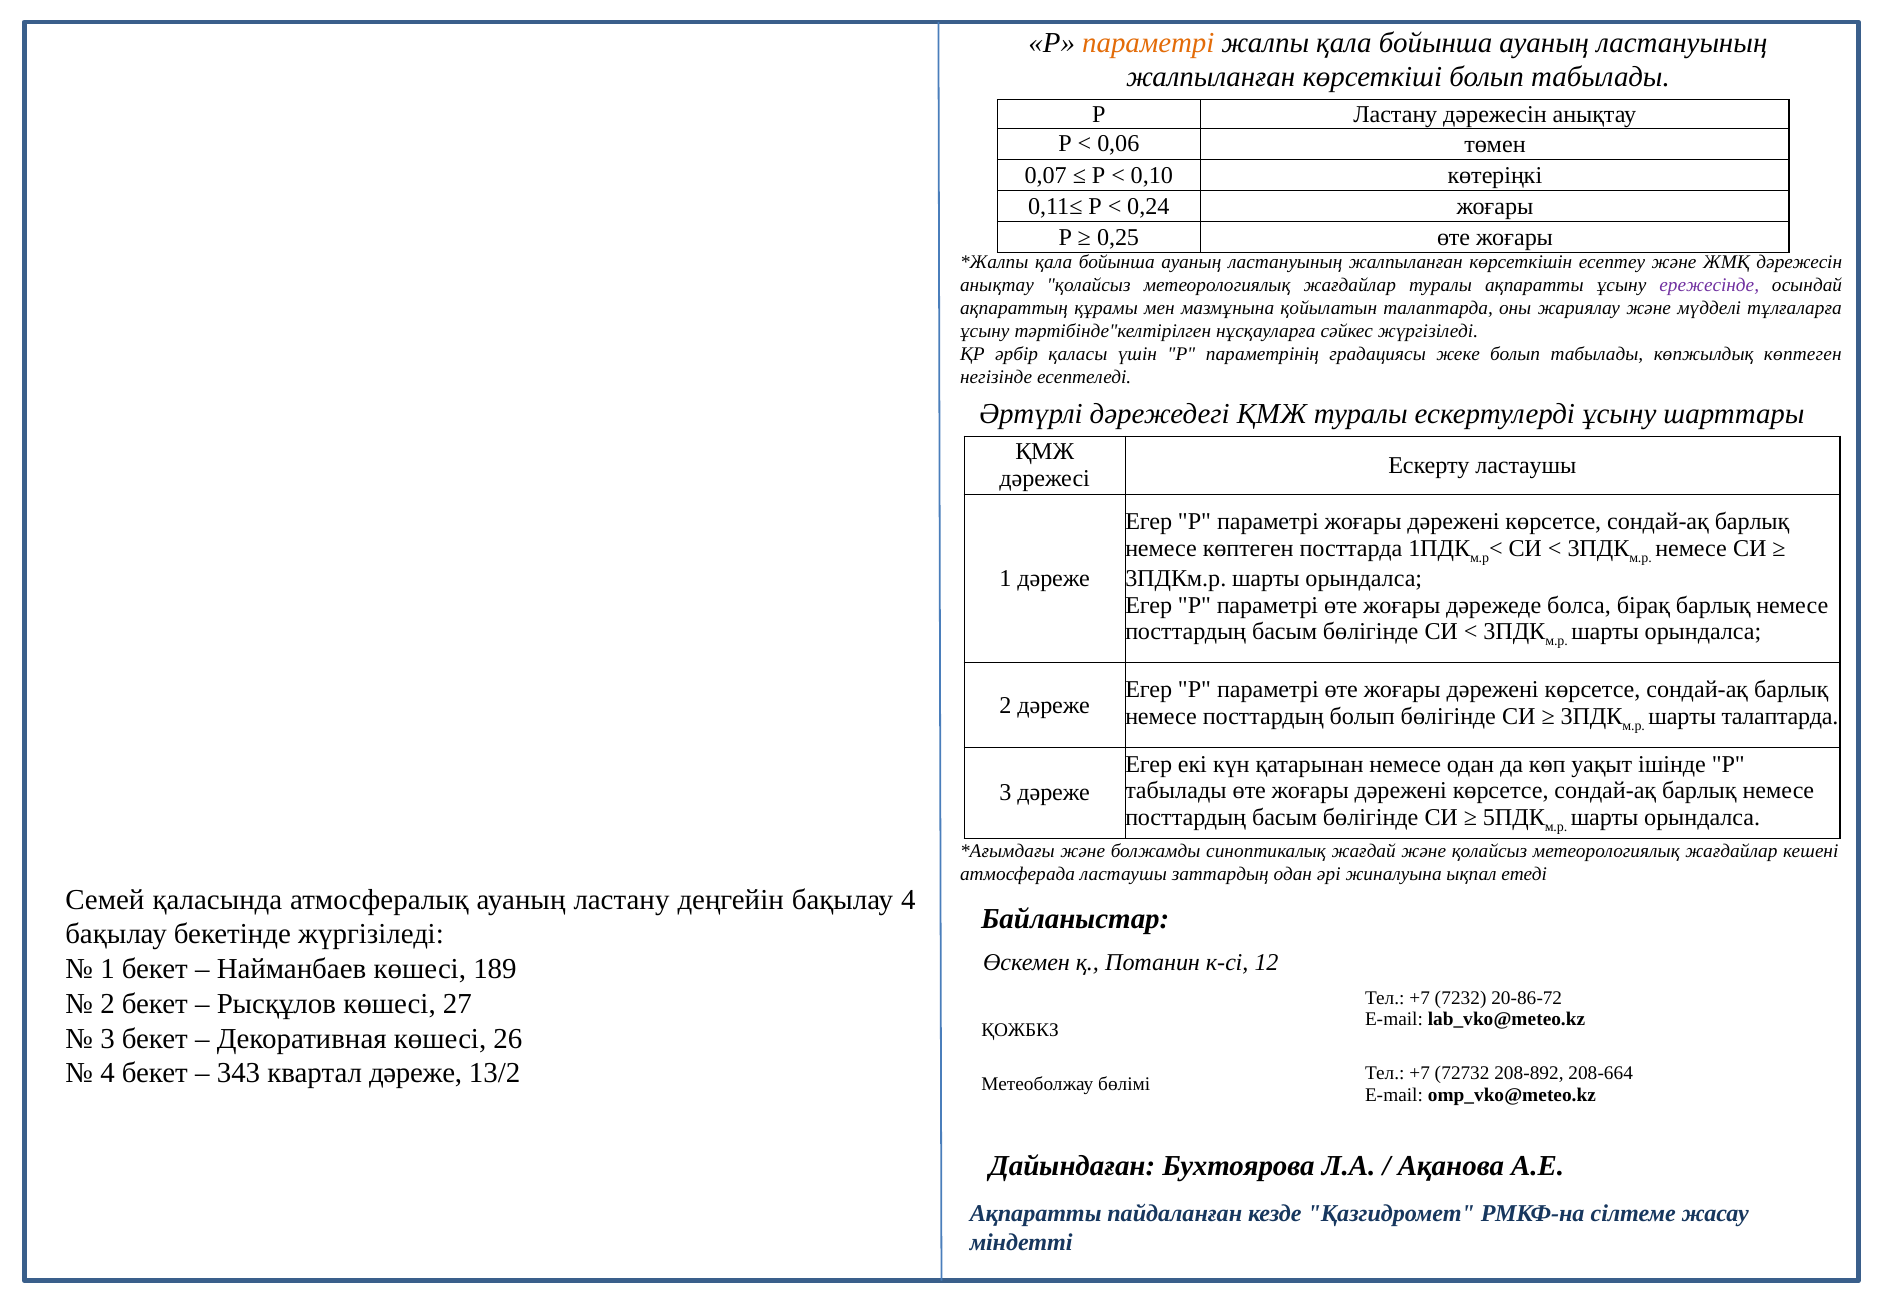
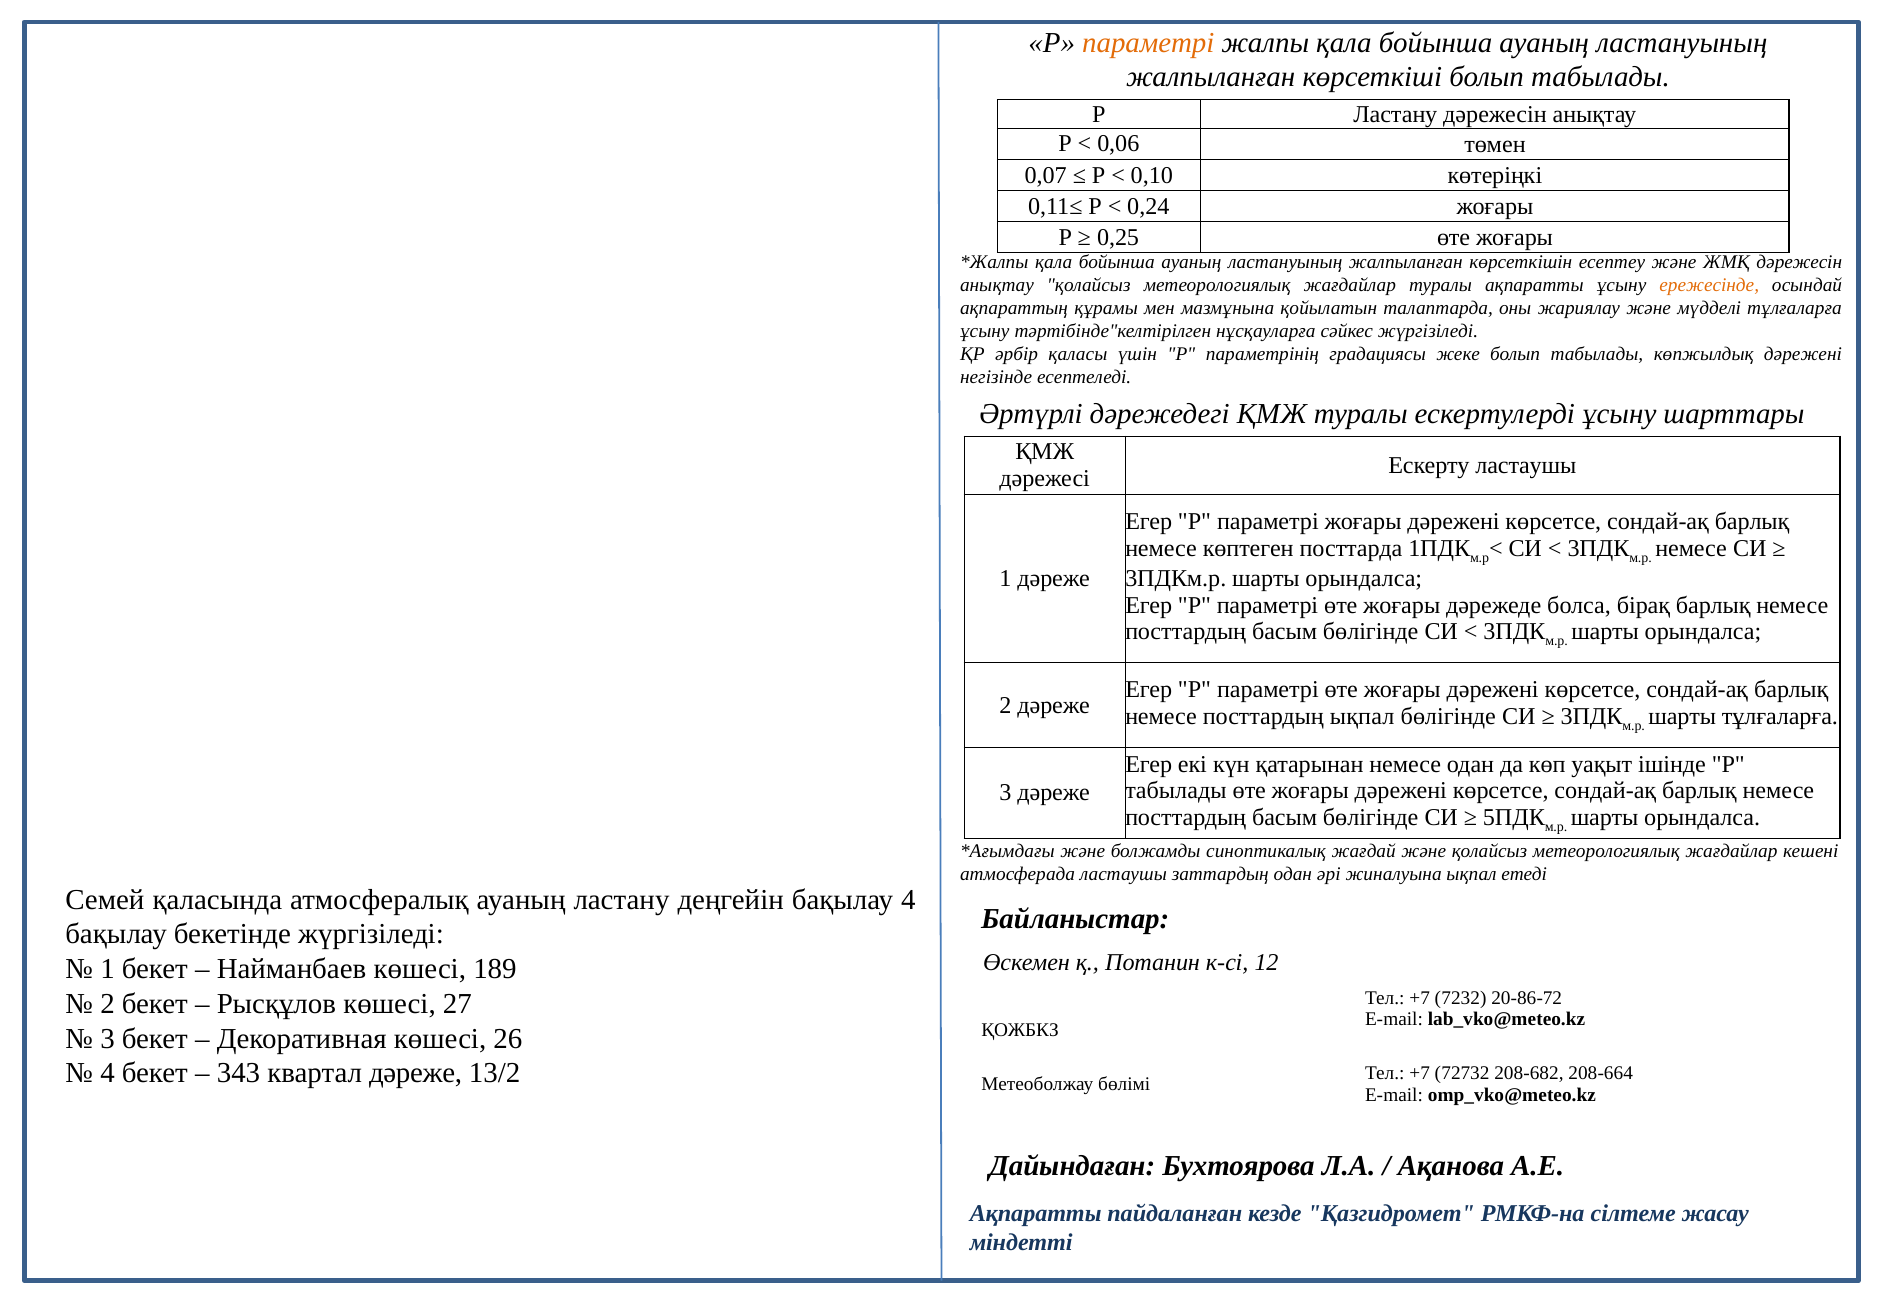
ережесінде colour: purple -> orange
көпжылдық көптеген: көптеген -> дәрежені
посттардың болып: болып -> ықпал
шарты талаптарда: талаптарда -> тұлғаларға
208-892: 208-892 -> 208-682
